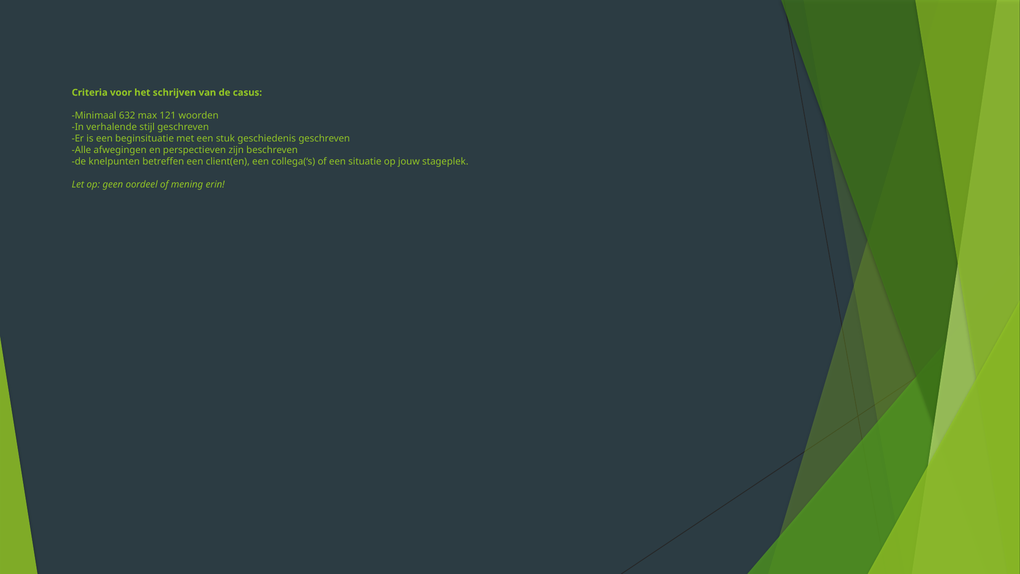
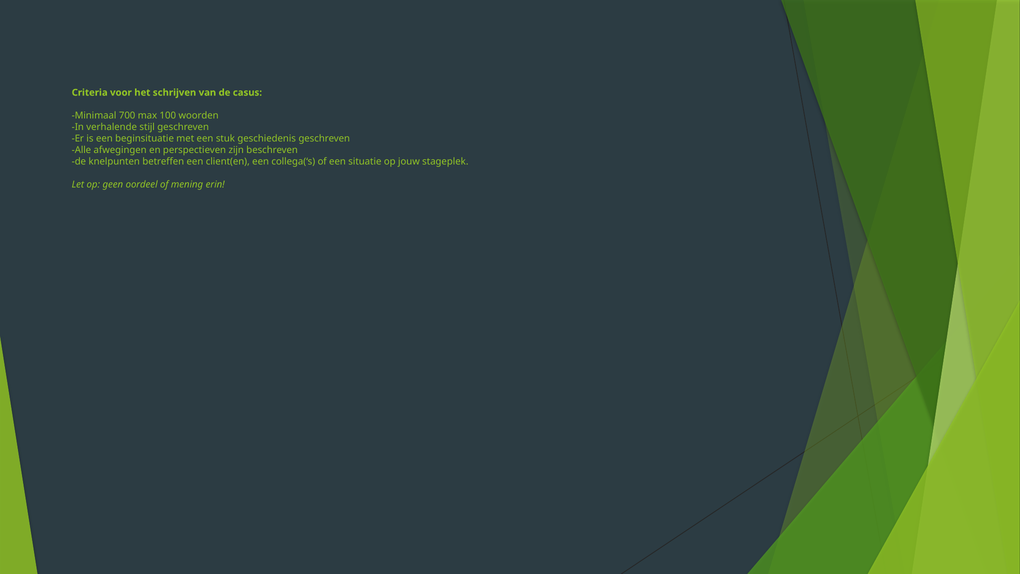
632: 632 -> 700
121: 121 -> 100
